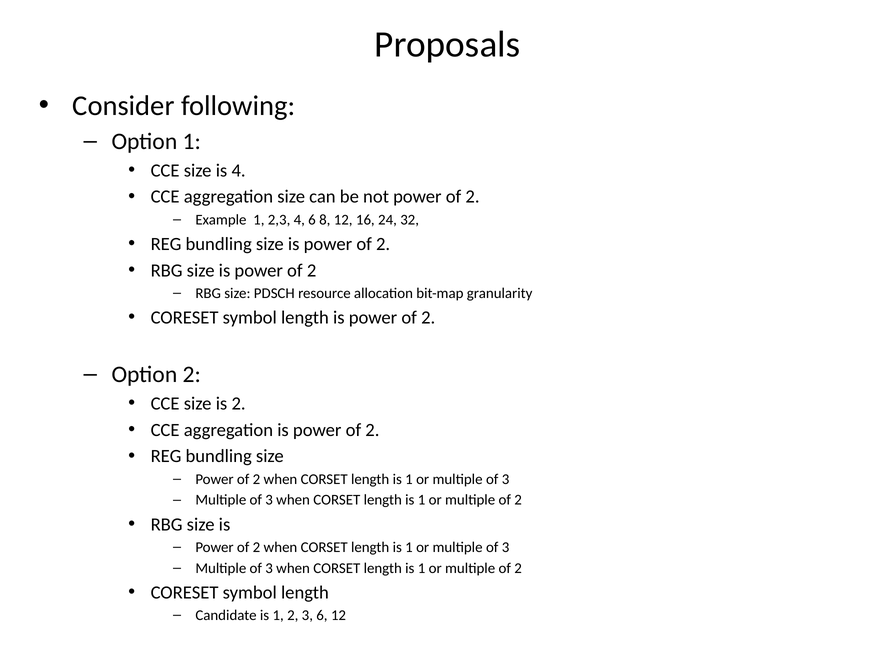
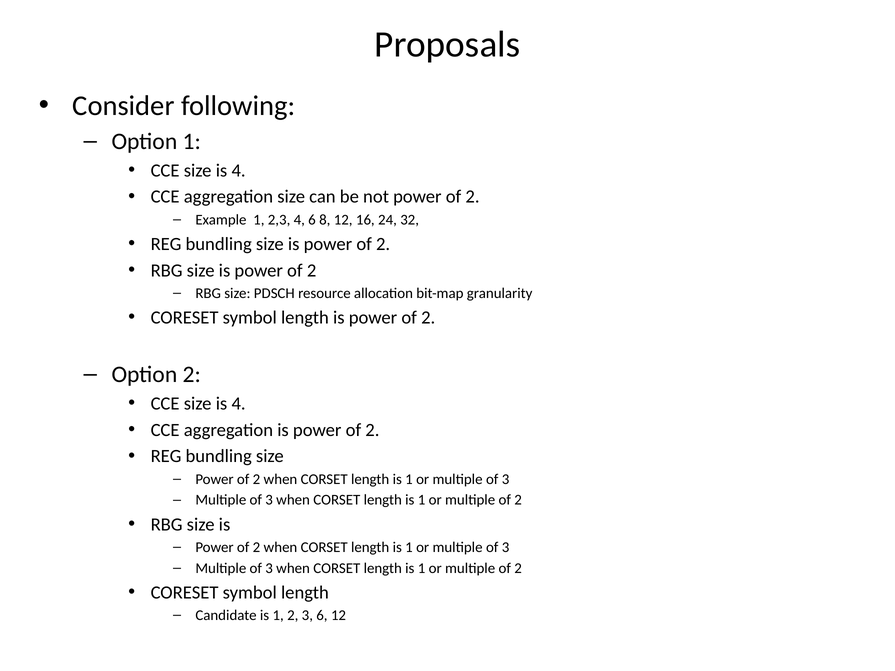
2 at (239, 404): 2 -> 4
